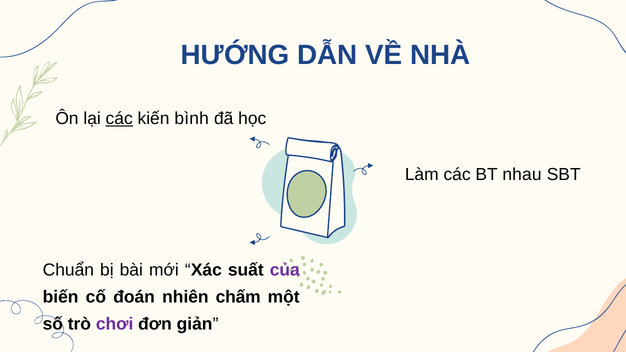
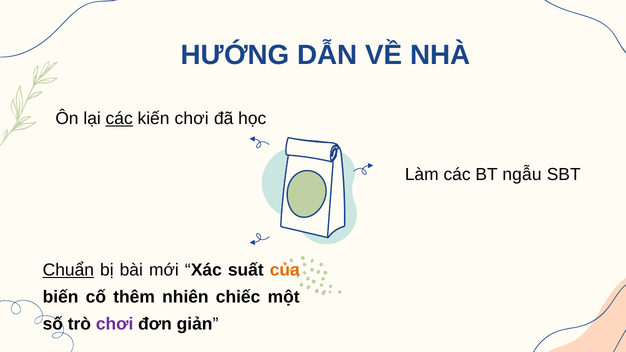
kiến bình: bình -> chơi
nhau: nhau -> ngẫu
Chuẩn underline: none -> present
của colour: purple -> orange
đoán: đoán -> thêm
chấm: chấm -> chiếc
